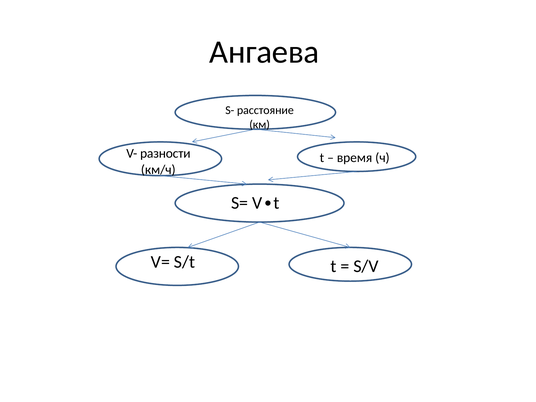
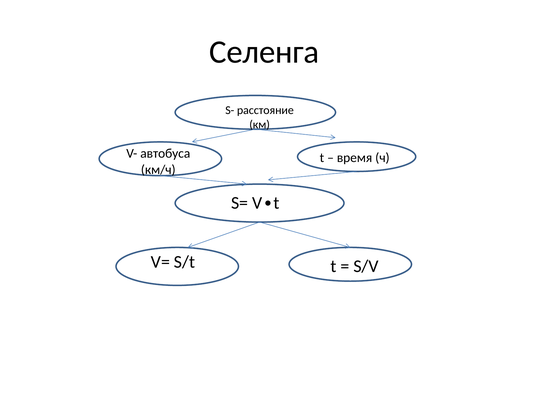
Ангаева: Ангаева -> Селенга
разности: разности -> автобуса
